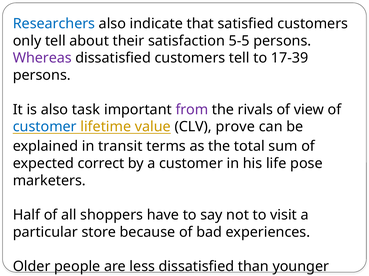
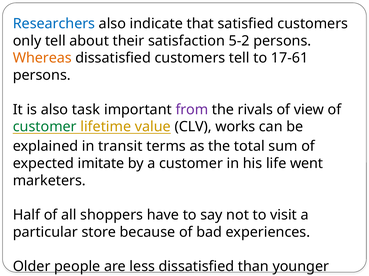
5-5: 5-5 -> 5-2
Whereas colour: purple -> orange
17-39: 17-39 -> 17-61
customer at (45, 127) colour: blue -> green
prove: prove -> works
correct: correct -> imitate
pose: pose -> went
